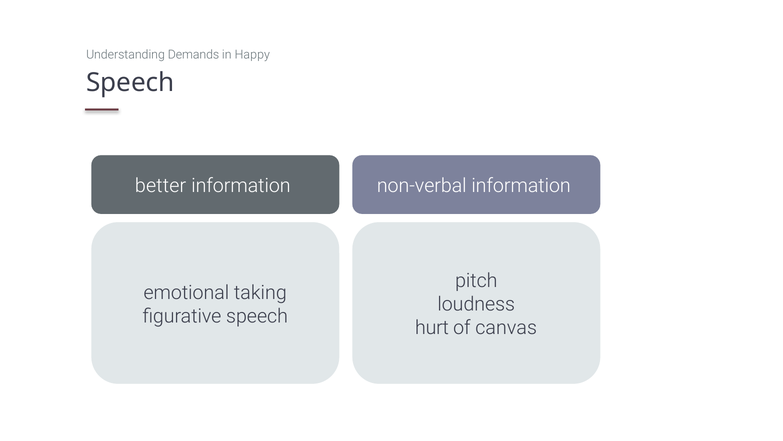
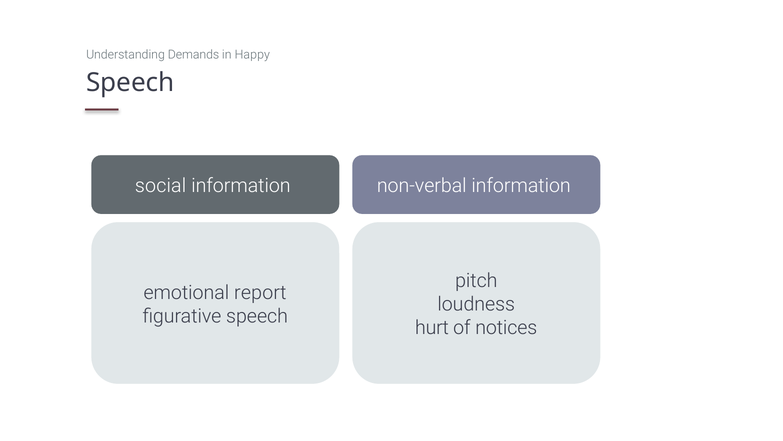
better: better -> social
taking: taking -> report
canvas: canvas -> notices
